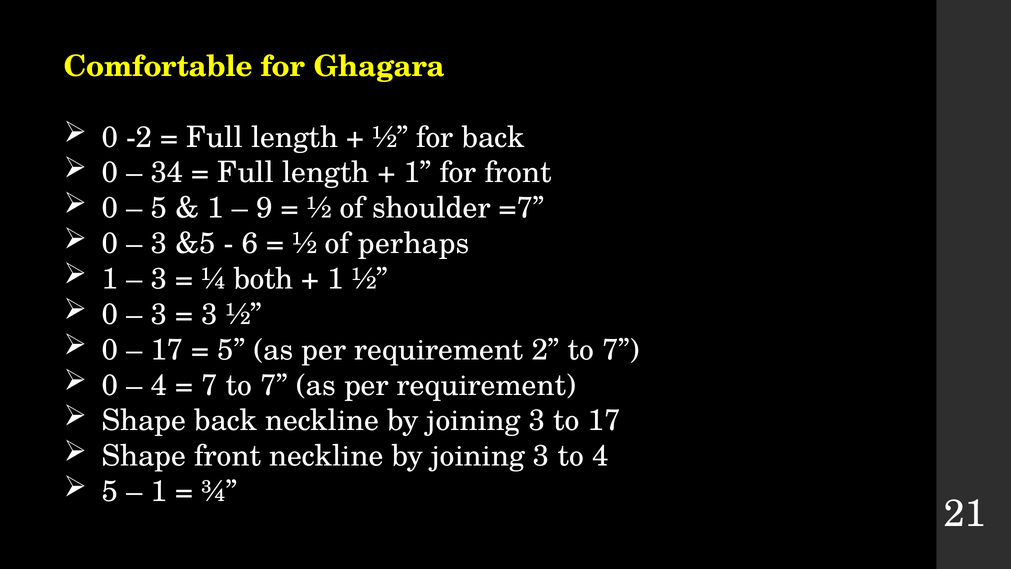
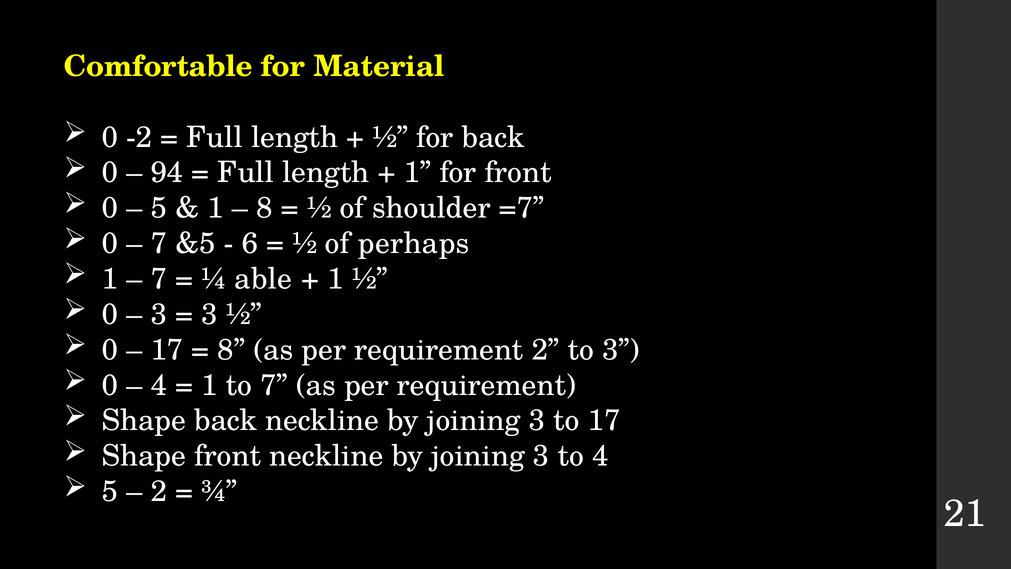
Ghagara: Ghagara -> Material
34: 34 -> 94
9 at (265, 208): 9 -> 8
3 at (159, 243): 3 -> 7
3 at (159, 279): 3 -> 7
both: both -> able
5 at (231, 350): 5 -> 8
2 to 7: 7 -> 3
7 at (209, 385): 7 -> 1
1 at (159, 491): 1 -> 2
